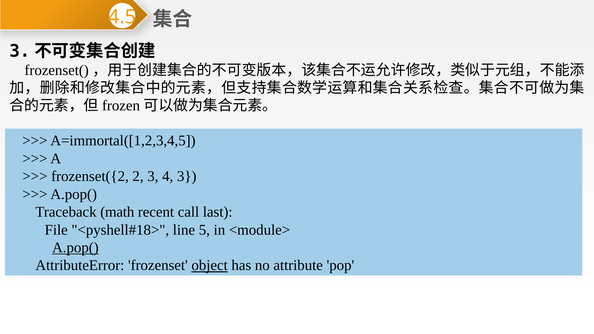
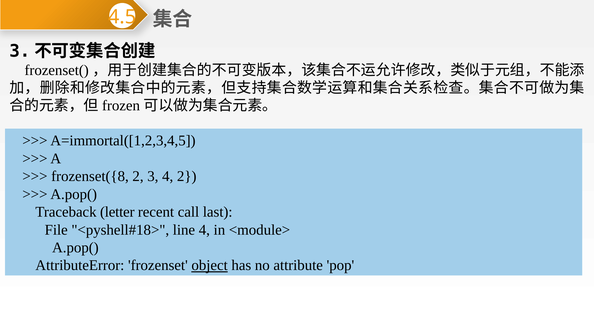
frozenset({2: frozenset({2 -> frozenset({8
4 3: 3 -> 2
math: math -> letter
line 5: 5 -> 4
A.pop( at (75, 248) underline: present -> none
